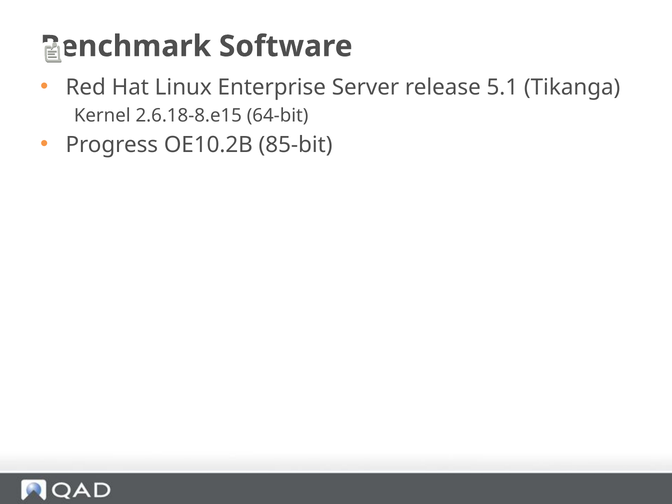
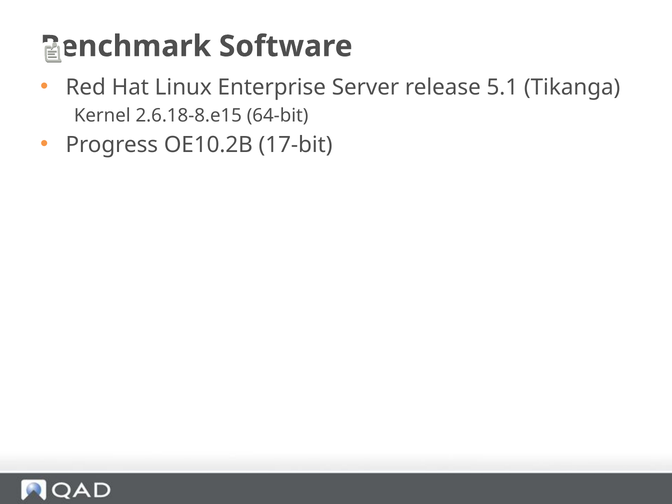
85-bit: 85-bit -> 17-bit
